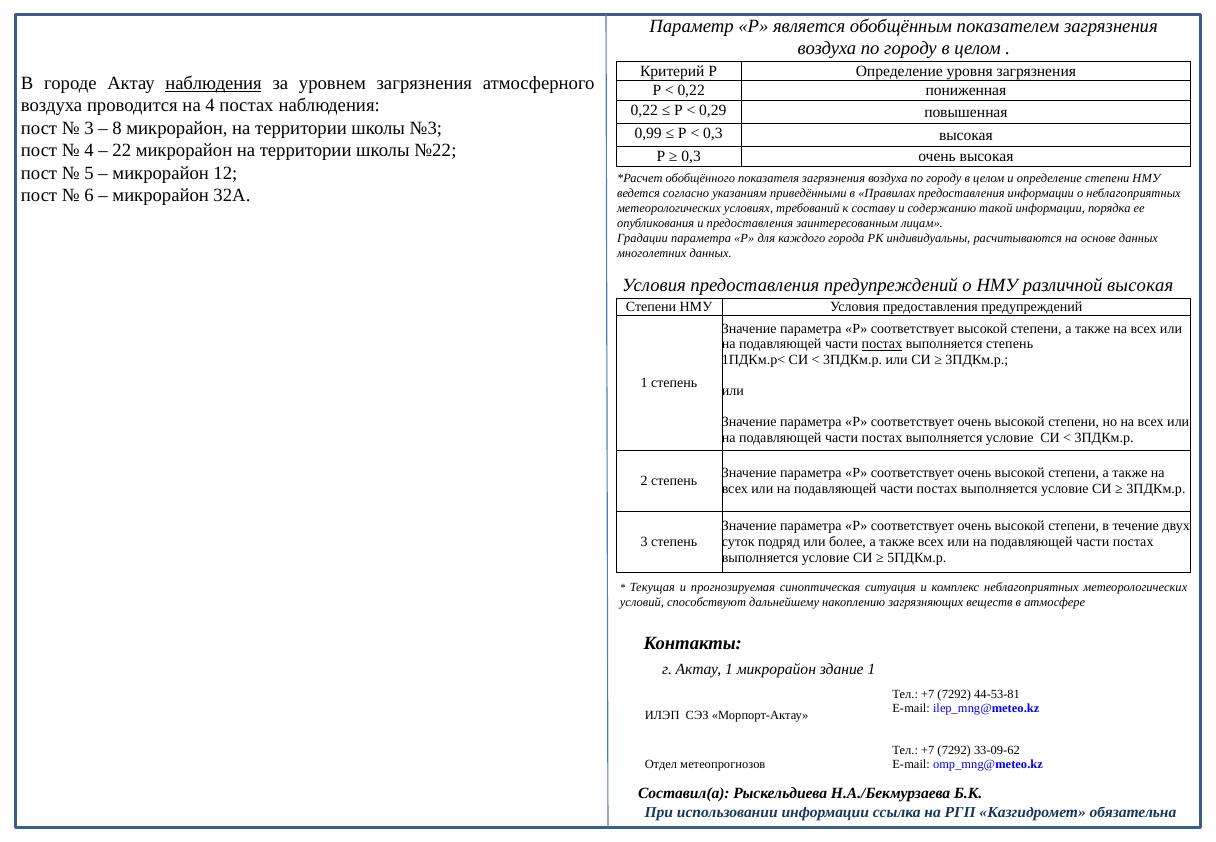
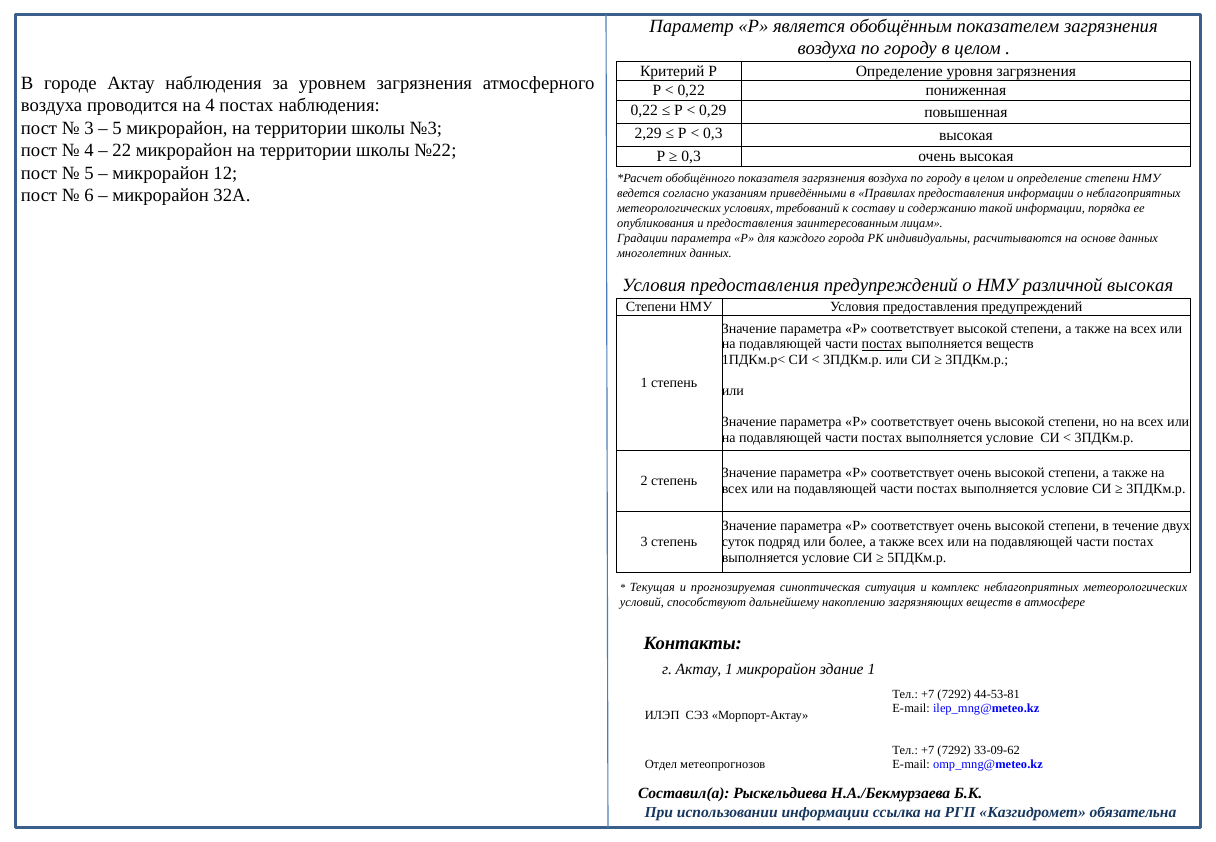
наблюдения at (214, 83) underline: present -> none
8 at (117, 128): 8 -> 5
0,99: 0,99 -> 2,29
выполняется степень: степень -> веществ
